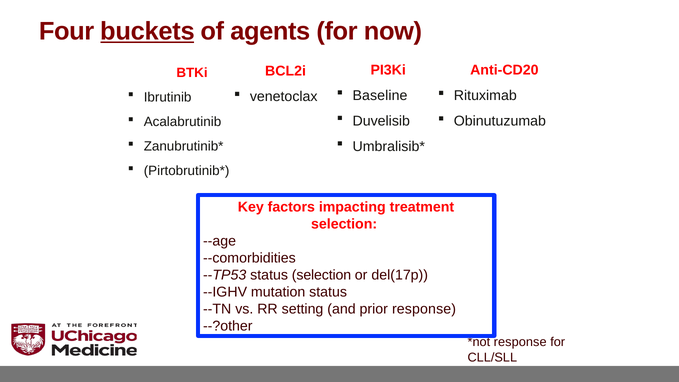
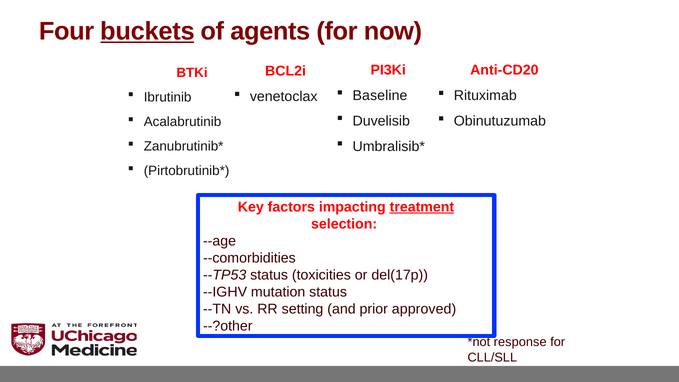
treatment underline: none -> present
status selection: selection -> toxicities
prior response: response -> approved
